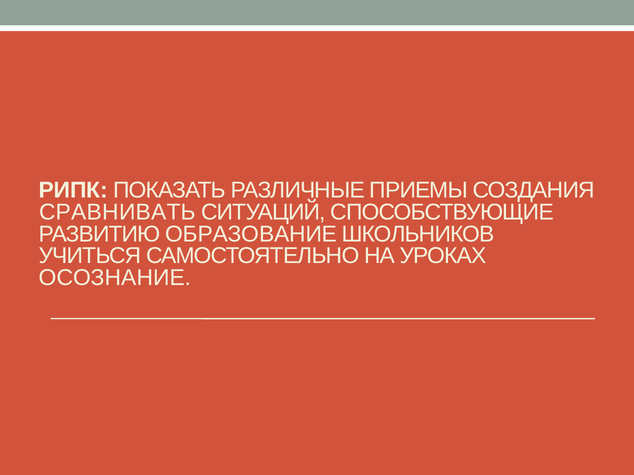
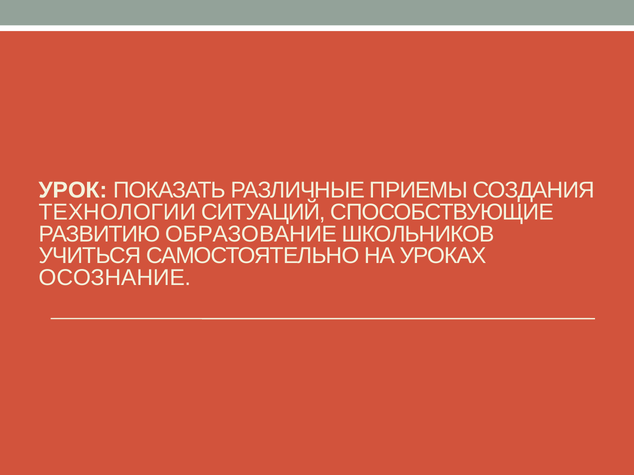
РИПК: РИПК -> УРОК
СРАВНИВАТЬ: СРАВНИВАТЬ -> ТЕХНОЛОГИИ
